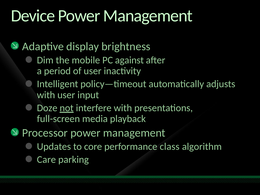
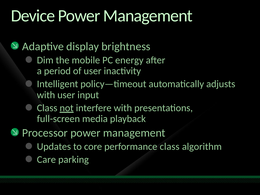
against: against -> energy
Doze at (47, 108): Doze -> Class
